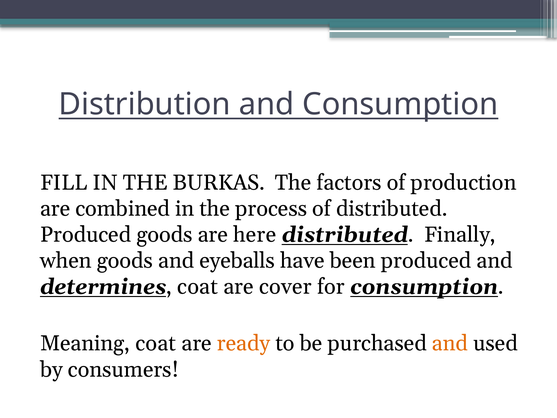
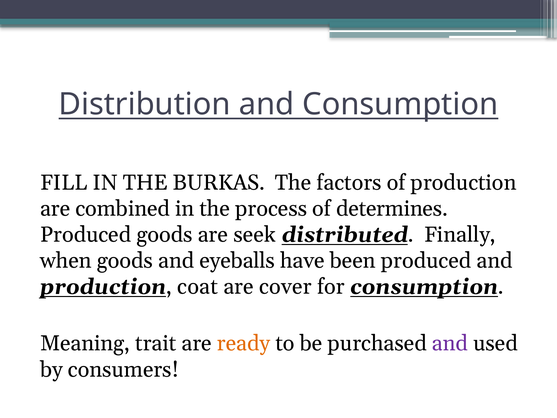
of distributed: distributed -> determines
here: here -> seek
determines at (103, 287): determines -> production
Meaning coat: coat -> trait
and at (450, 343) colour: orange -> purple
